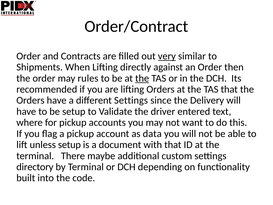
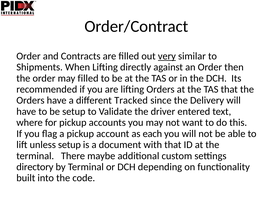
may rules: rules -> filled
the at (142, 78) underline: present -> none
different Settings: Settings -> Tracked
data: data -> each
